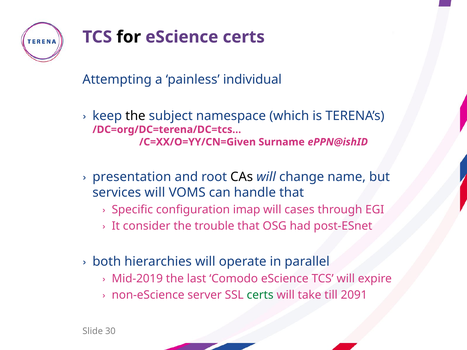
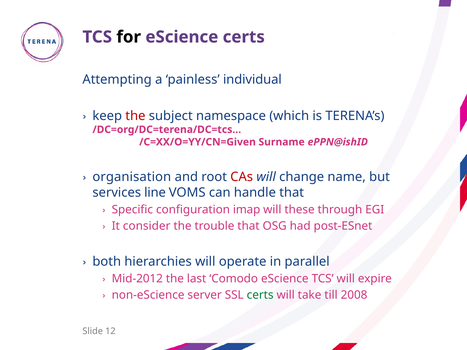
the at (135, 116) colour: black -> red
presentation: presentation -> organisation
CAs colour: black -> red
services will: will -> line
cases: cases -> these
Mid-2019: Mid-2019 -> Mid-2012
2091: 2091 -> 2008
30: 30 -> 12
